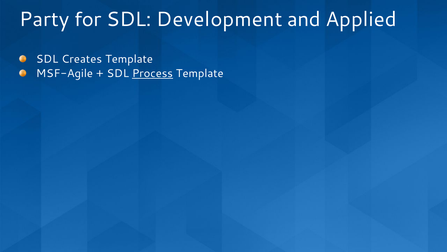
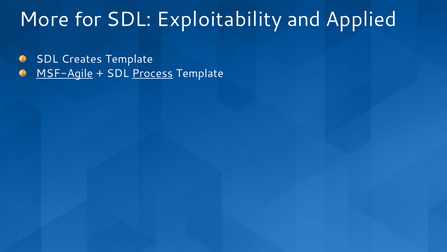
Party: Party -> More
Development: Development -> Exploitability
MSF-Agile underline: none -> present
